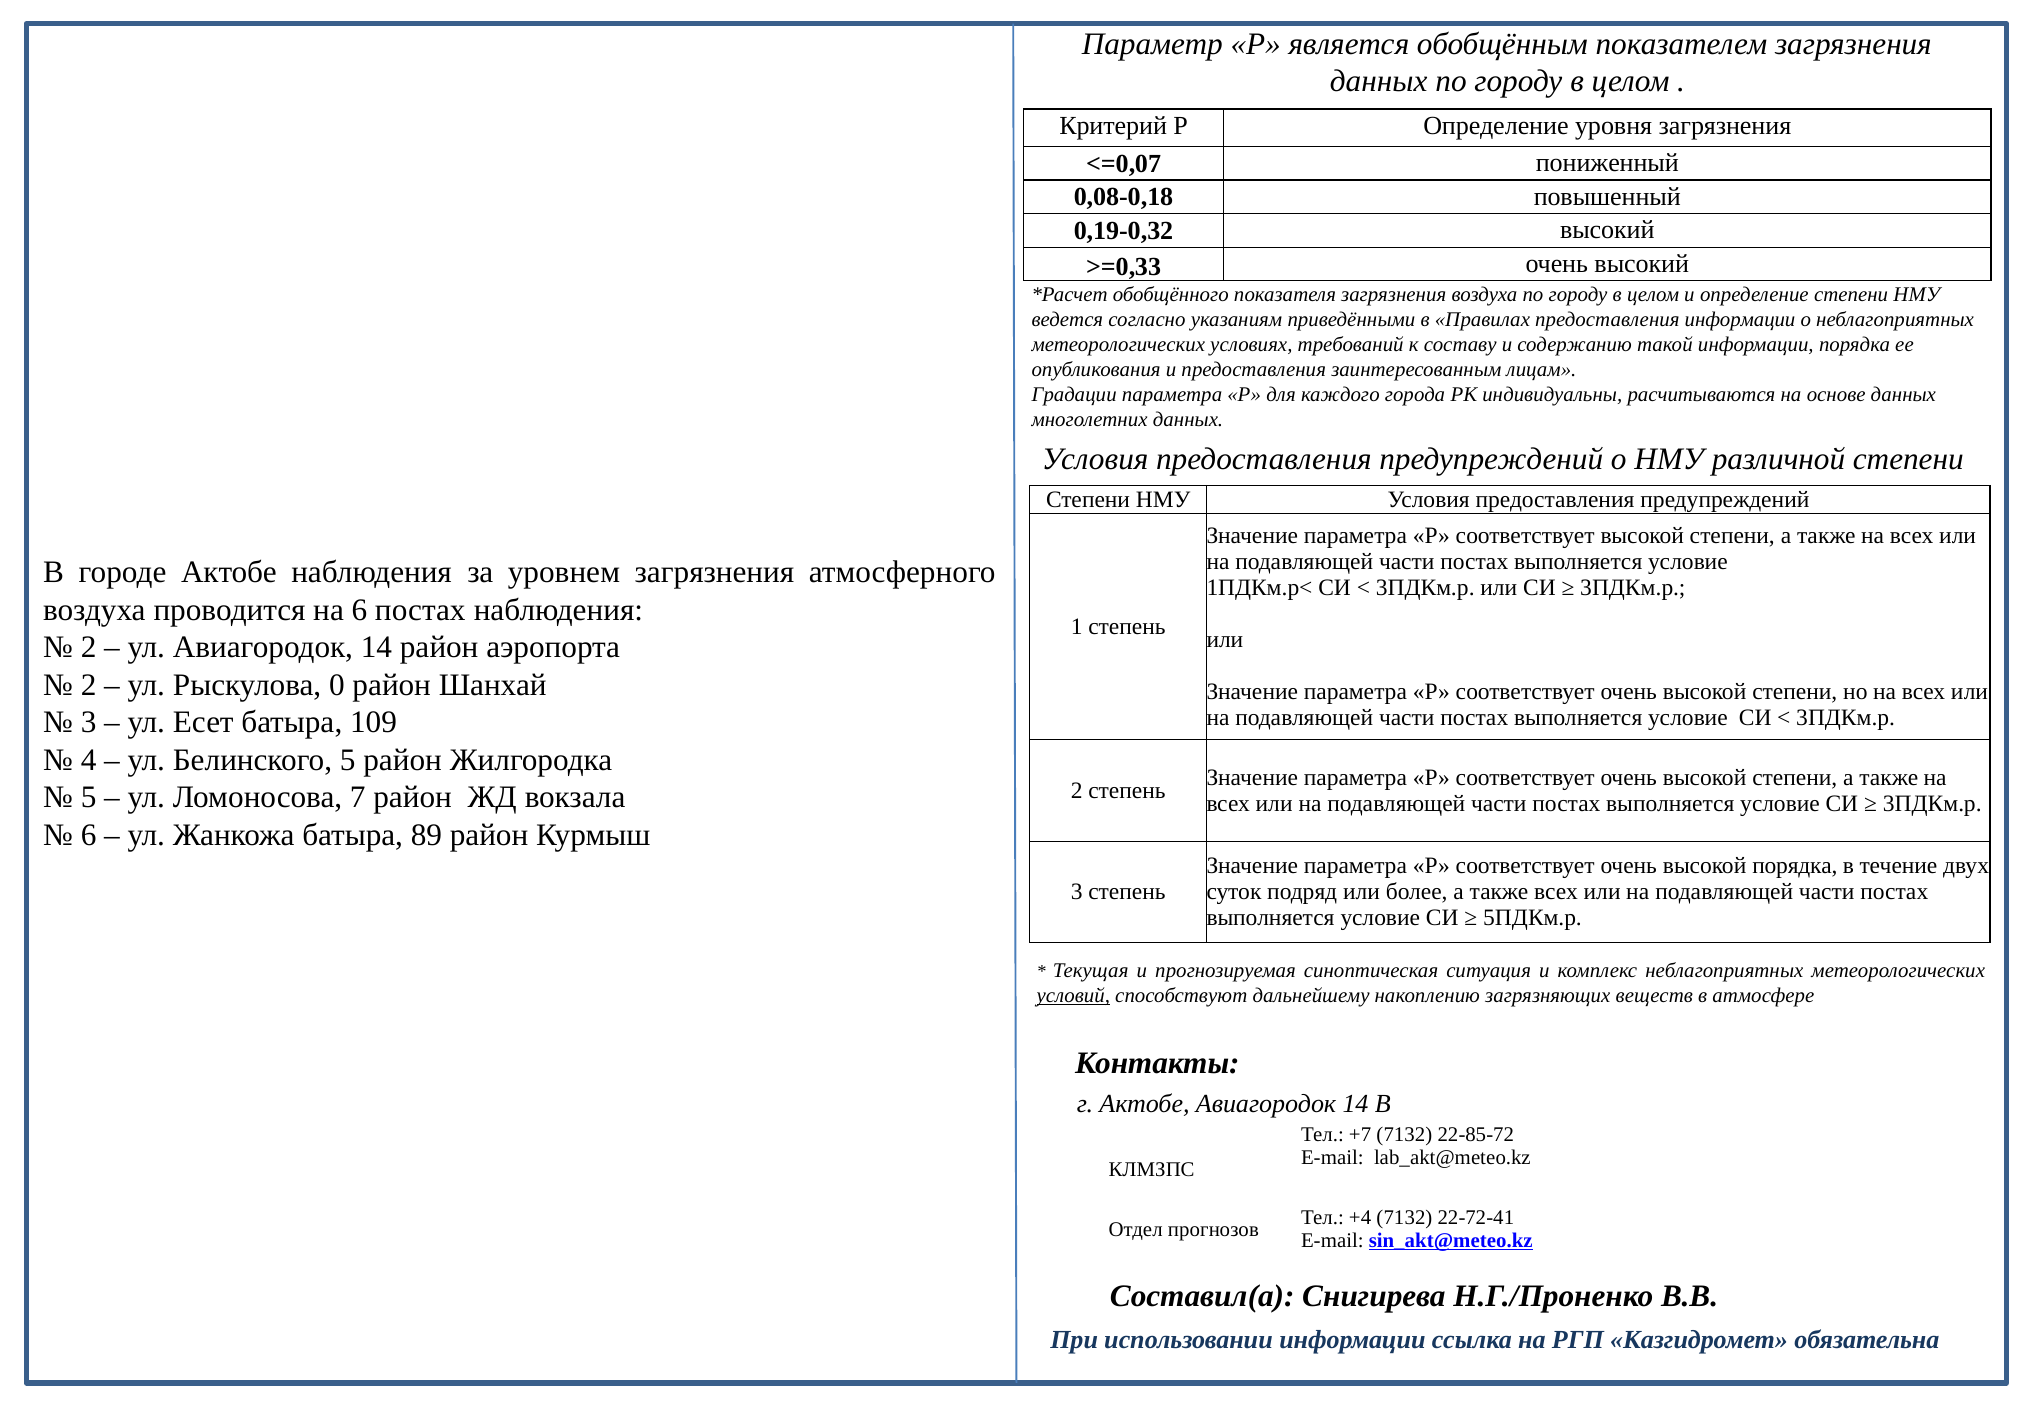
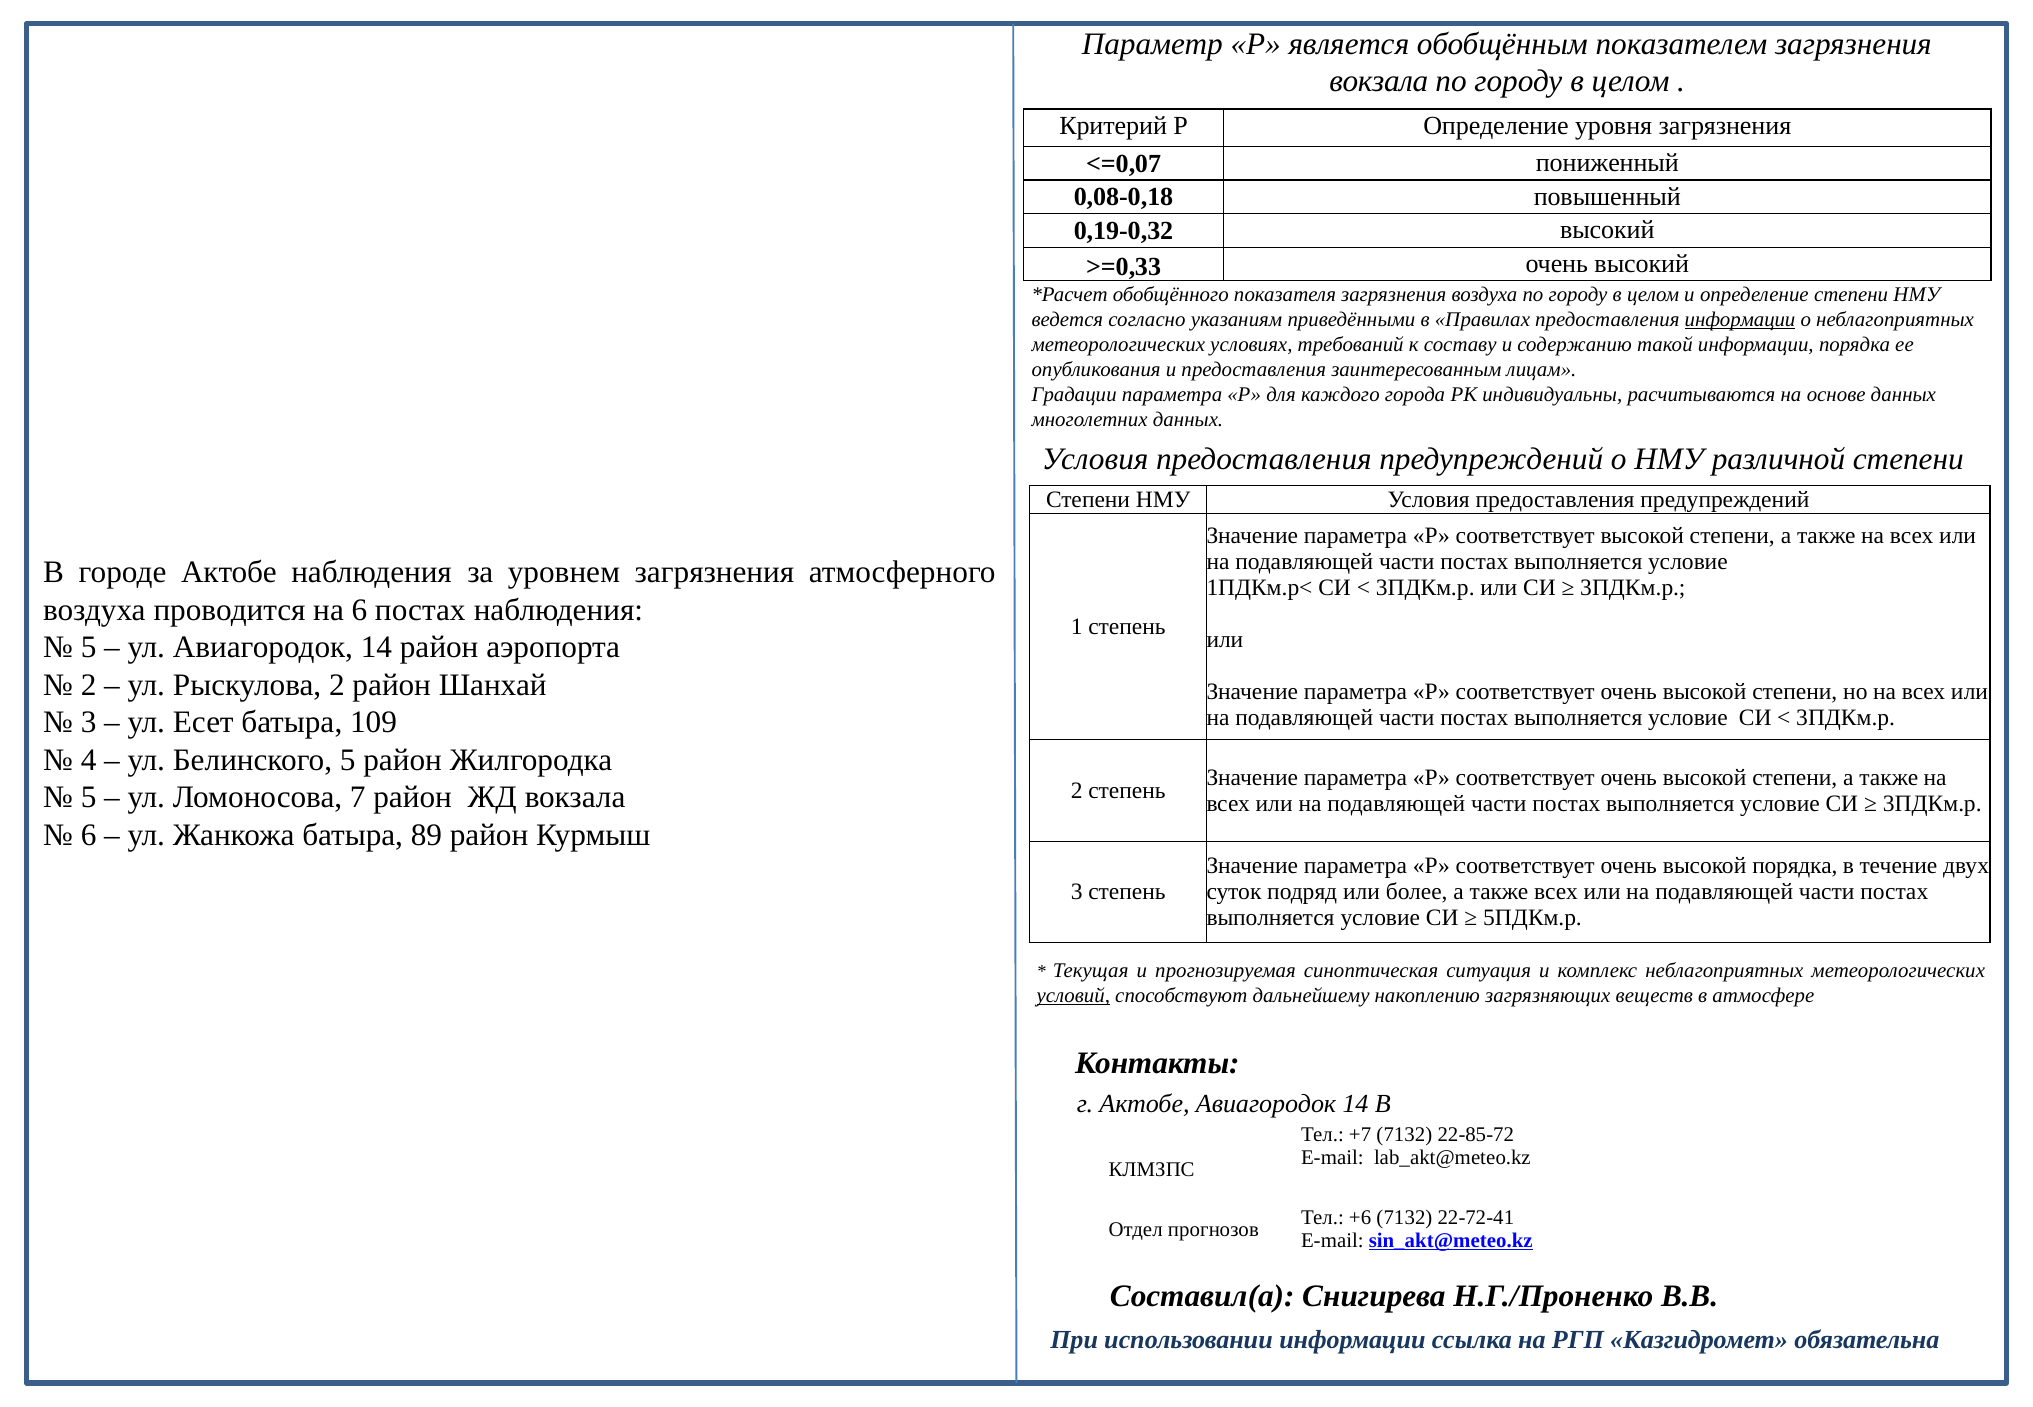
данных at (1379, 81): данных -> вокзала
информации at (1740, 320) underline: none -> present
2 at (89, 648): 2 -> 5
Рыскулова 0: 0 -> 2
+4: +4 -> +6
